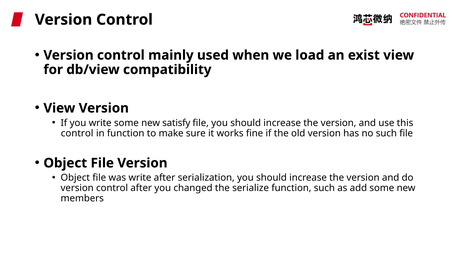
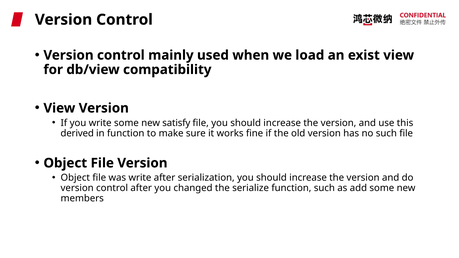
control at (77, 133): control -> derived
